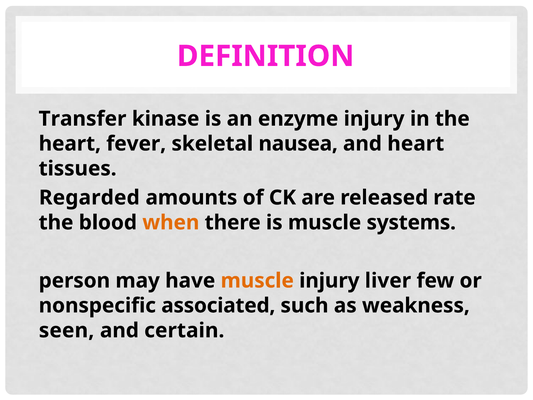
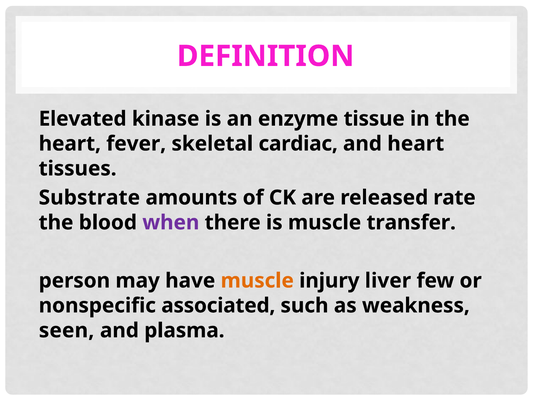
Transfer: Transfer -> Elevated
enzyme injury: injury -> tissue
nausea: nausea -> cardiac
Regarded: Regarded -> Substrate
when colour: orange -> purple
systems: systems -> transfer
certain: certain -> plasma
